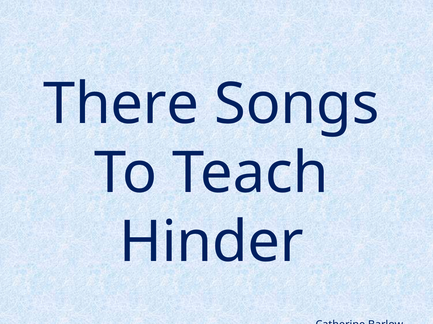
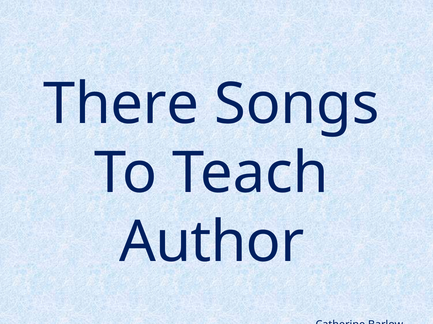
Hinder at (211, 243): Hinder -> Author
